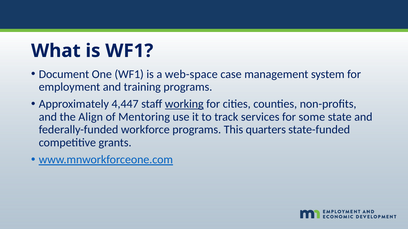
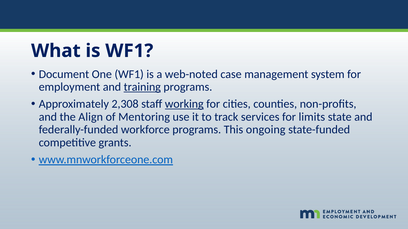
web-space: web-space -> web-noted
training underline: none -> present
4,447: 4,447 -> 2,308
some: some -> limits
quarters: quarters -> ongoing
